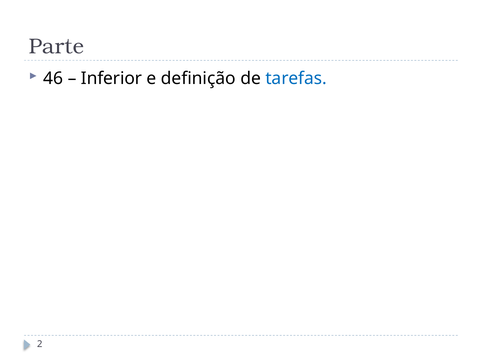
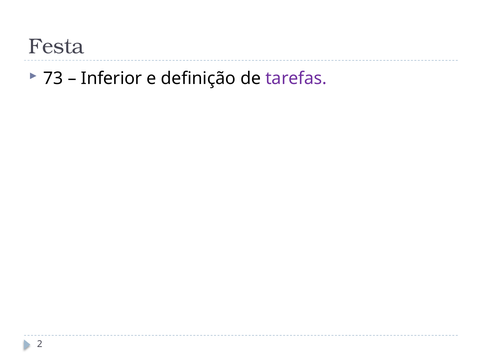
Parte: Parte -> Festa
46: 46 -> 73
tarefas colour: blue -> purple
